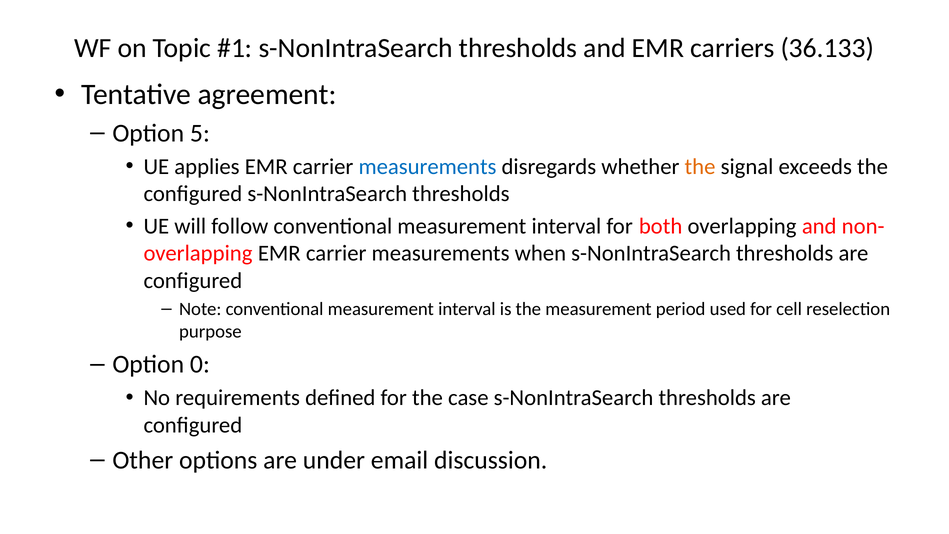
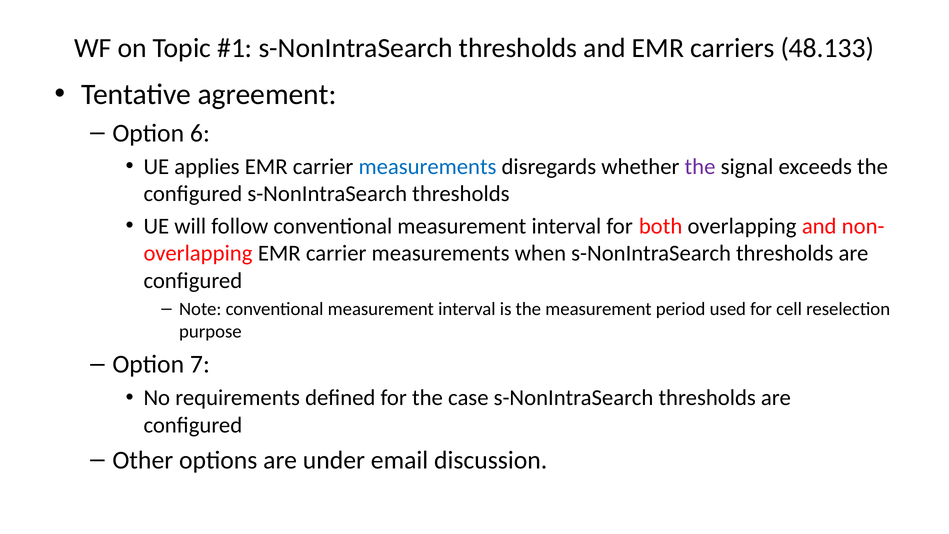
36.133: 36.133 -> 48.133
5: 5 -> 6
the at (700, 167) colour: orange -> purple
0: 0 -> 7
